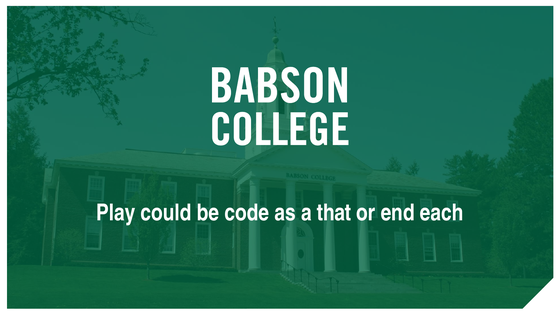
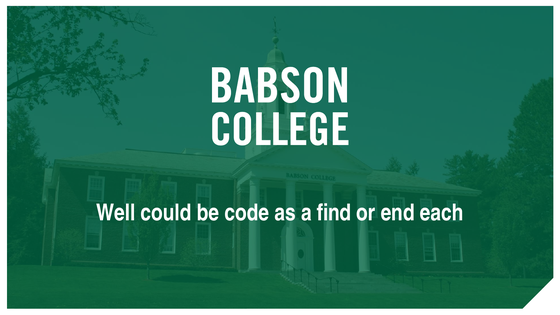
Play: Play -> Well
that: that -> find
